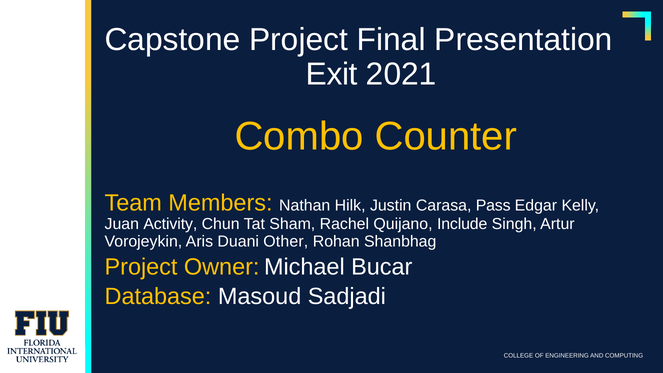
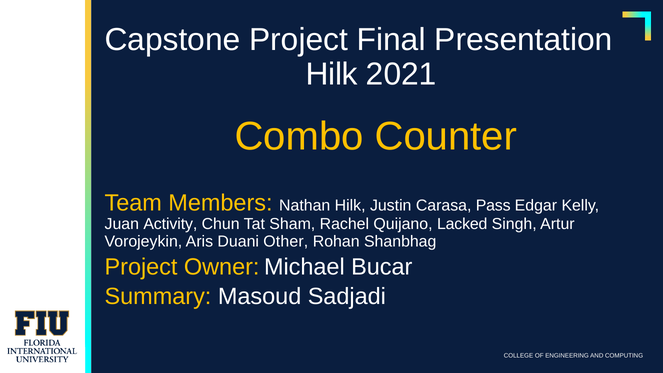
Exit at (332, 74): Exit -> Hilk
Include: Include -> Lacked
Database: Database -> Summary
